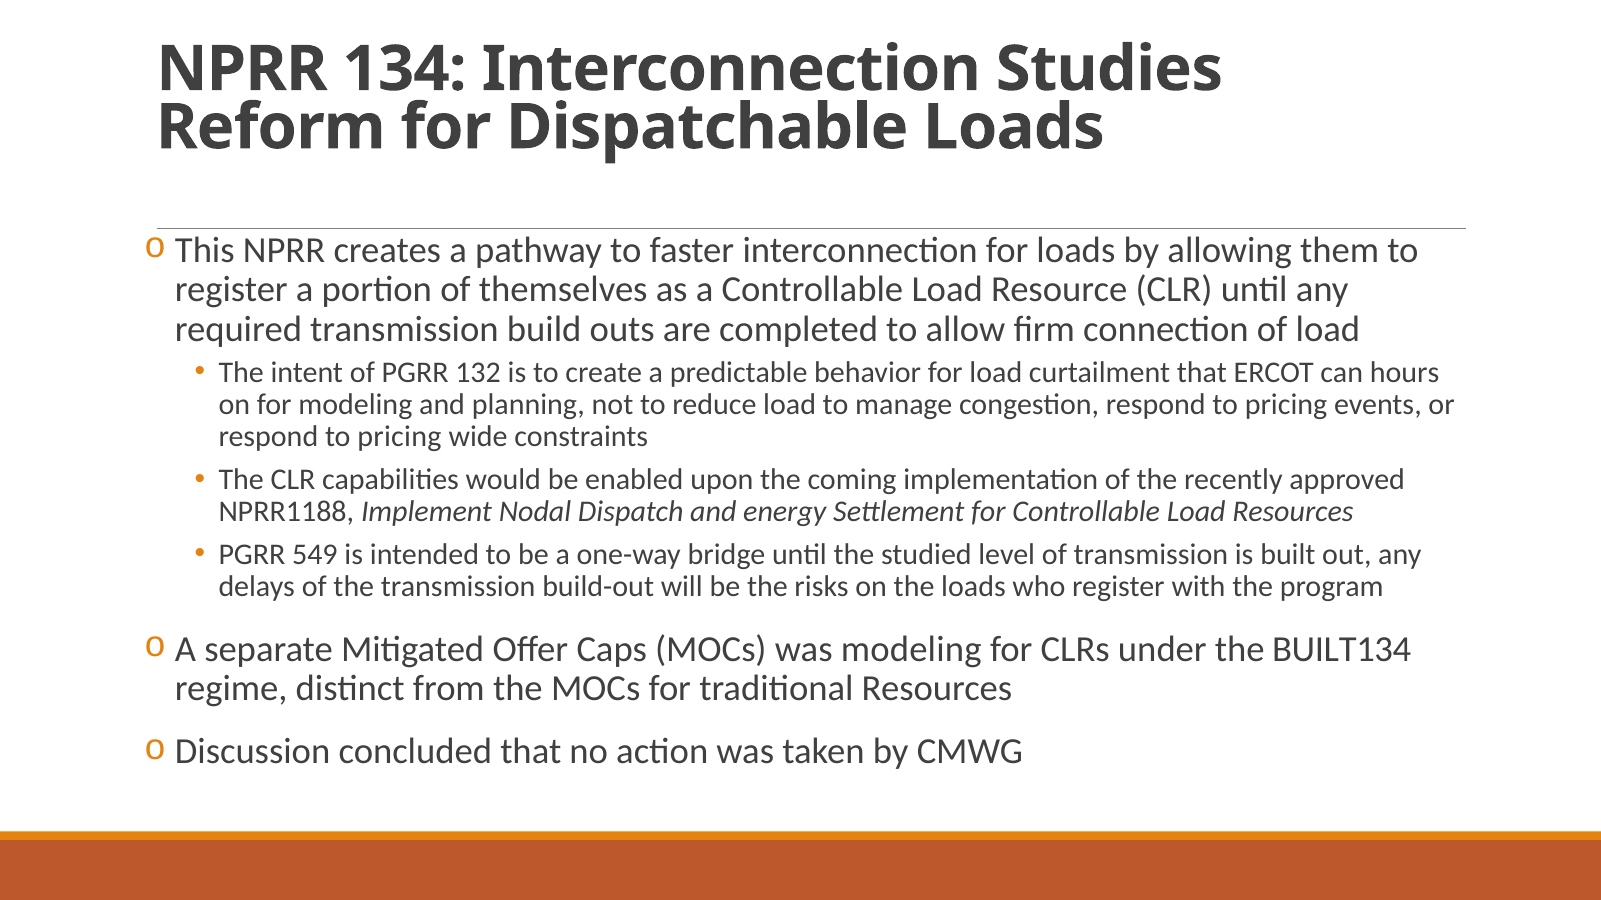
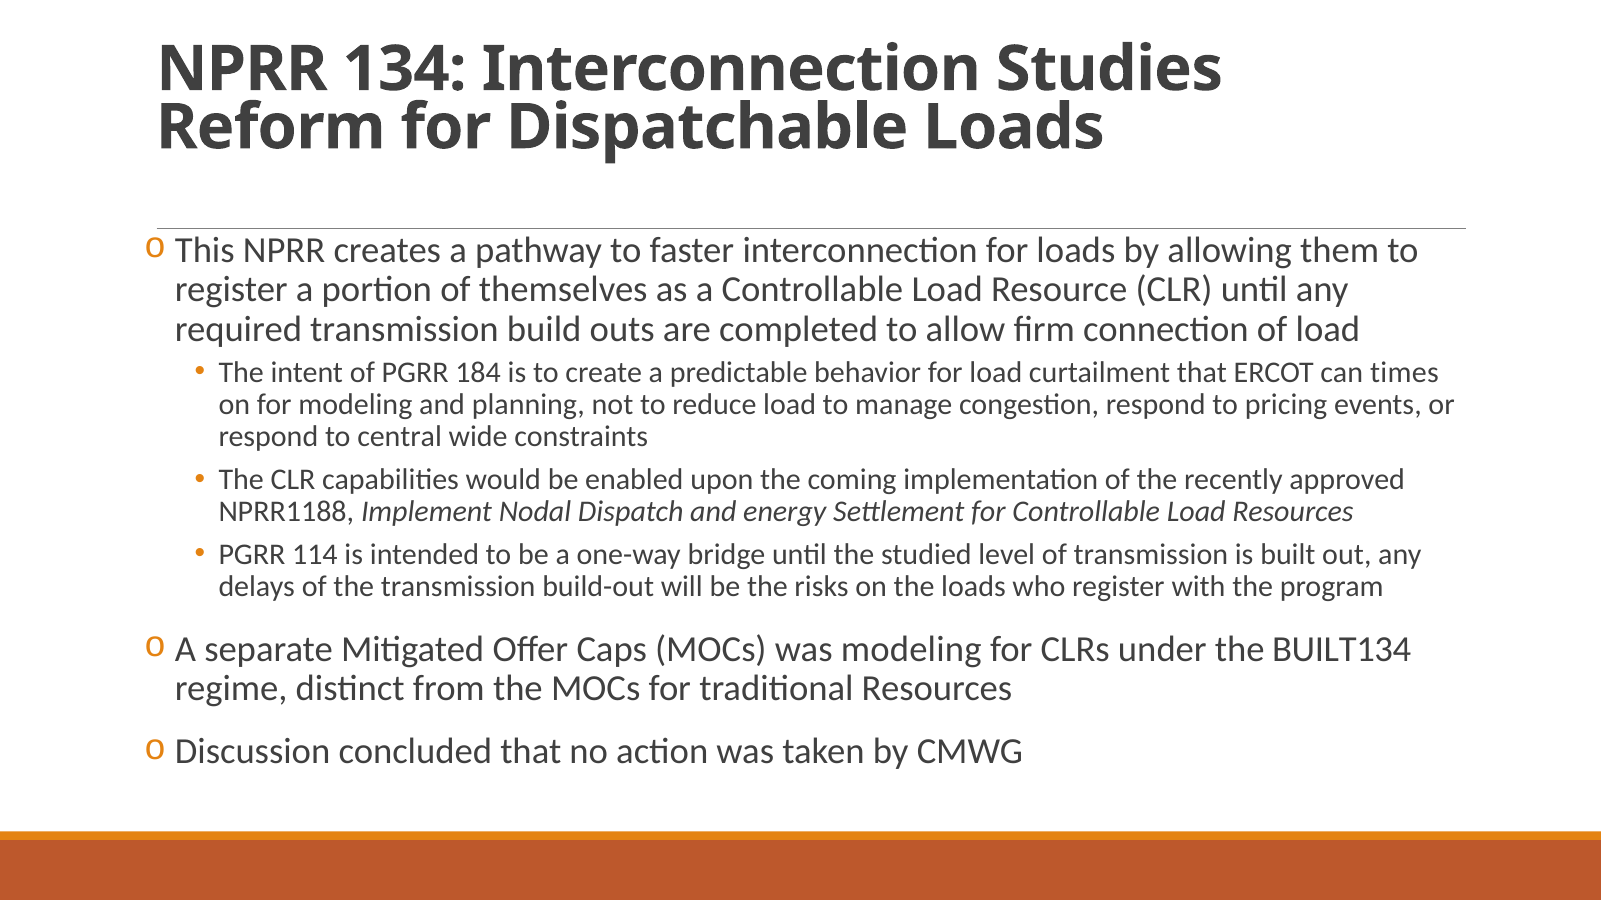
132: 132 -> 184
hours: hours -> times
pricing at (399, 437): pricing -> central
549: 549 -> 114
